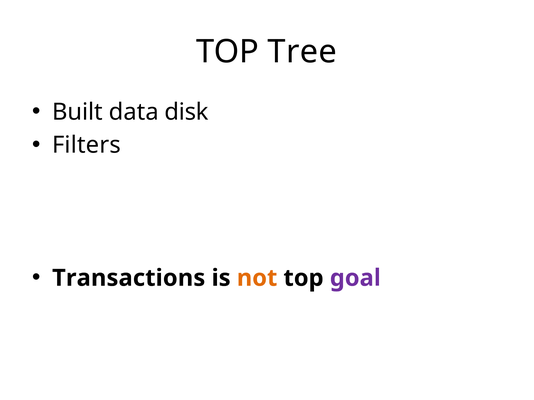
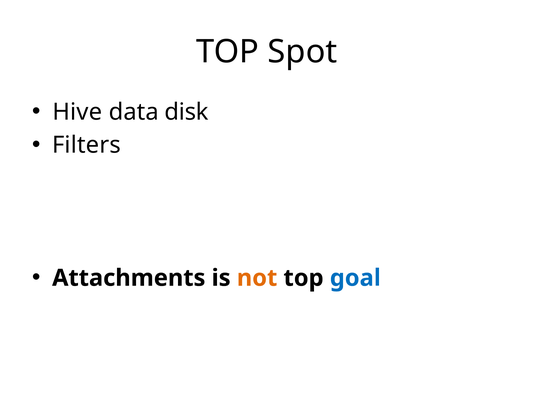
Tree: Tree -> Spot
Built: Built -> Hive
Transactions: Transactions -> Attachments
goal colour: purple -> blue
